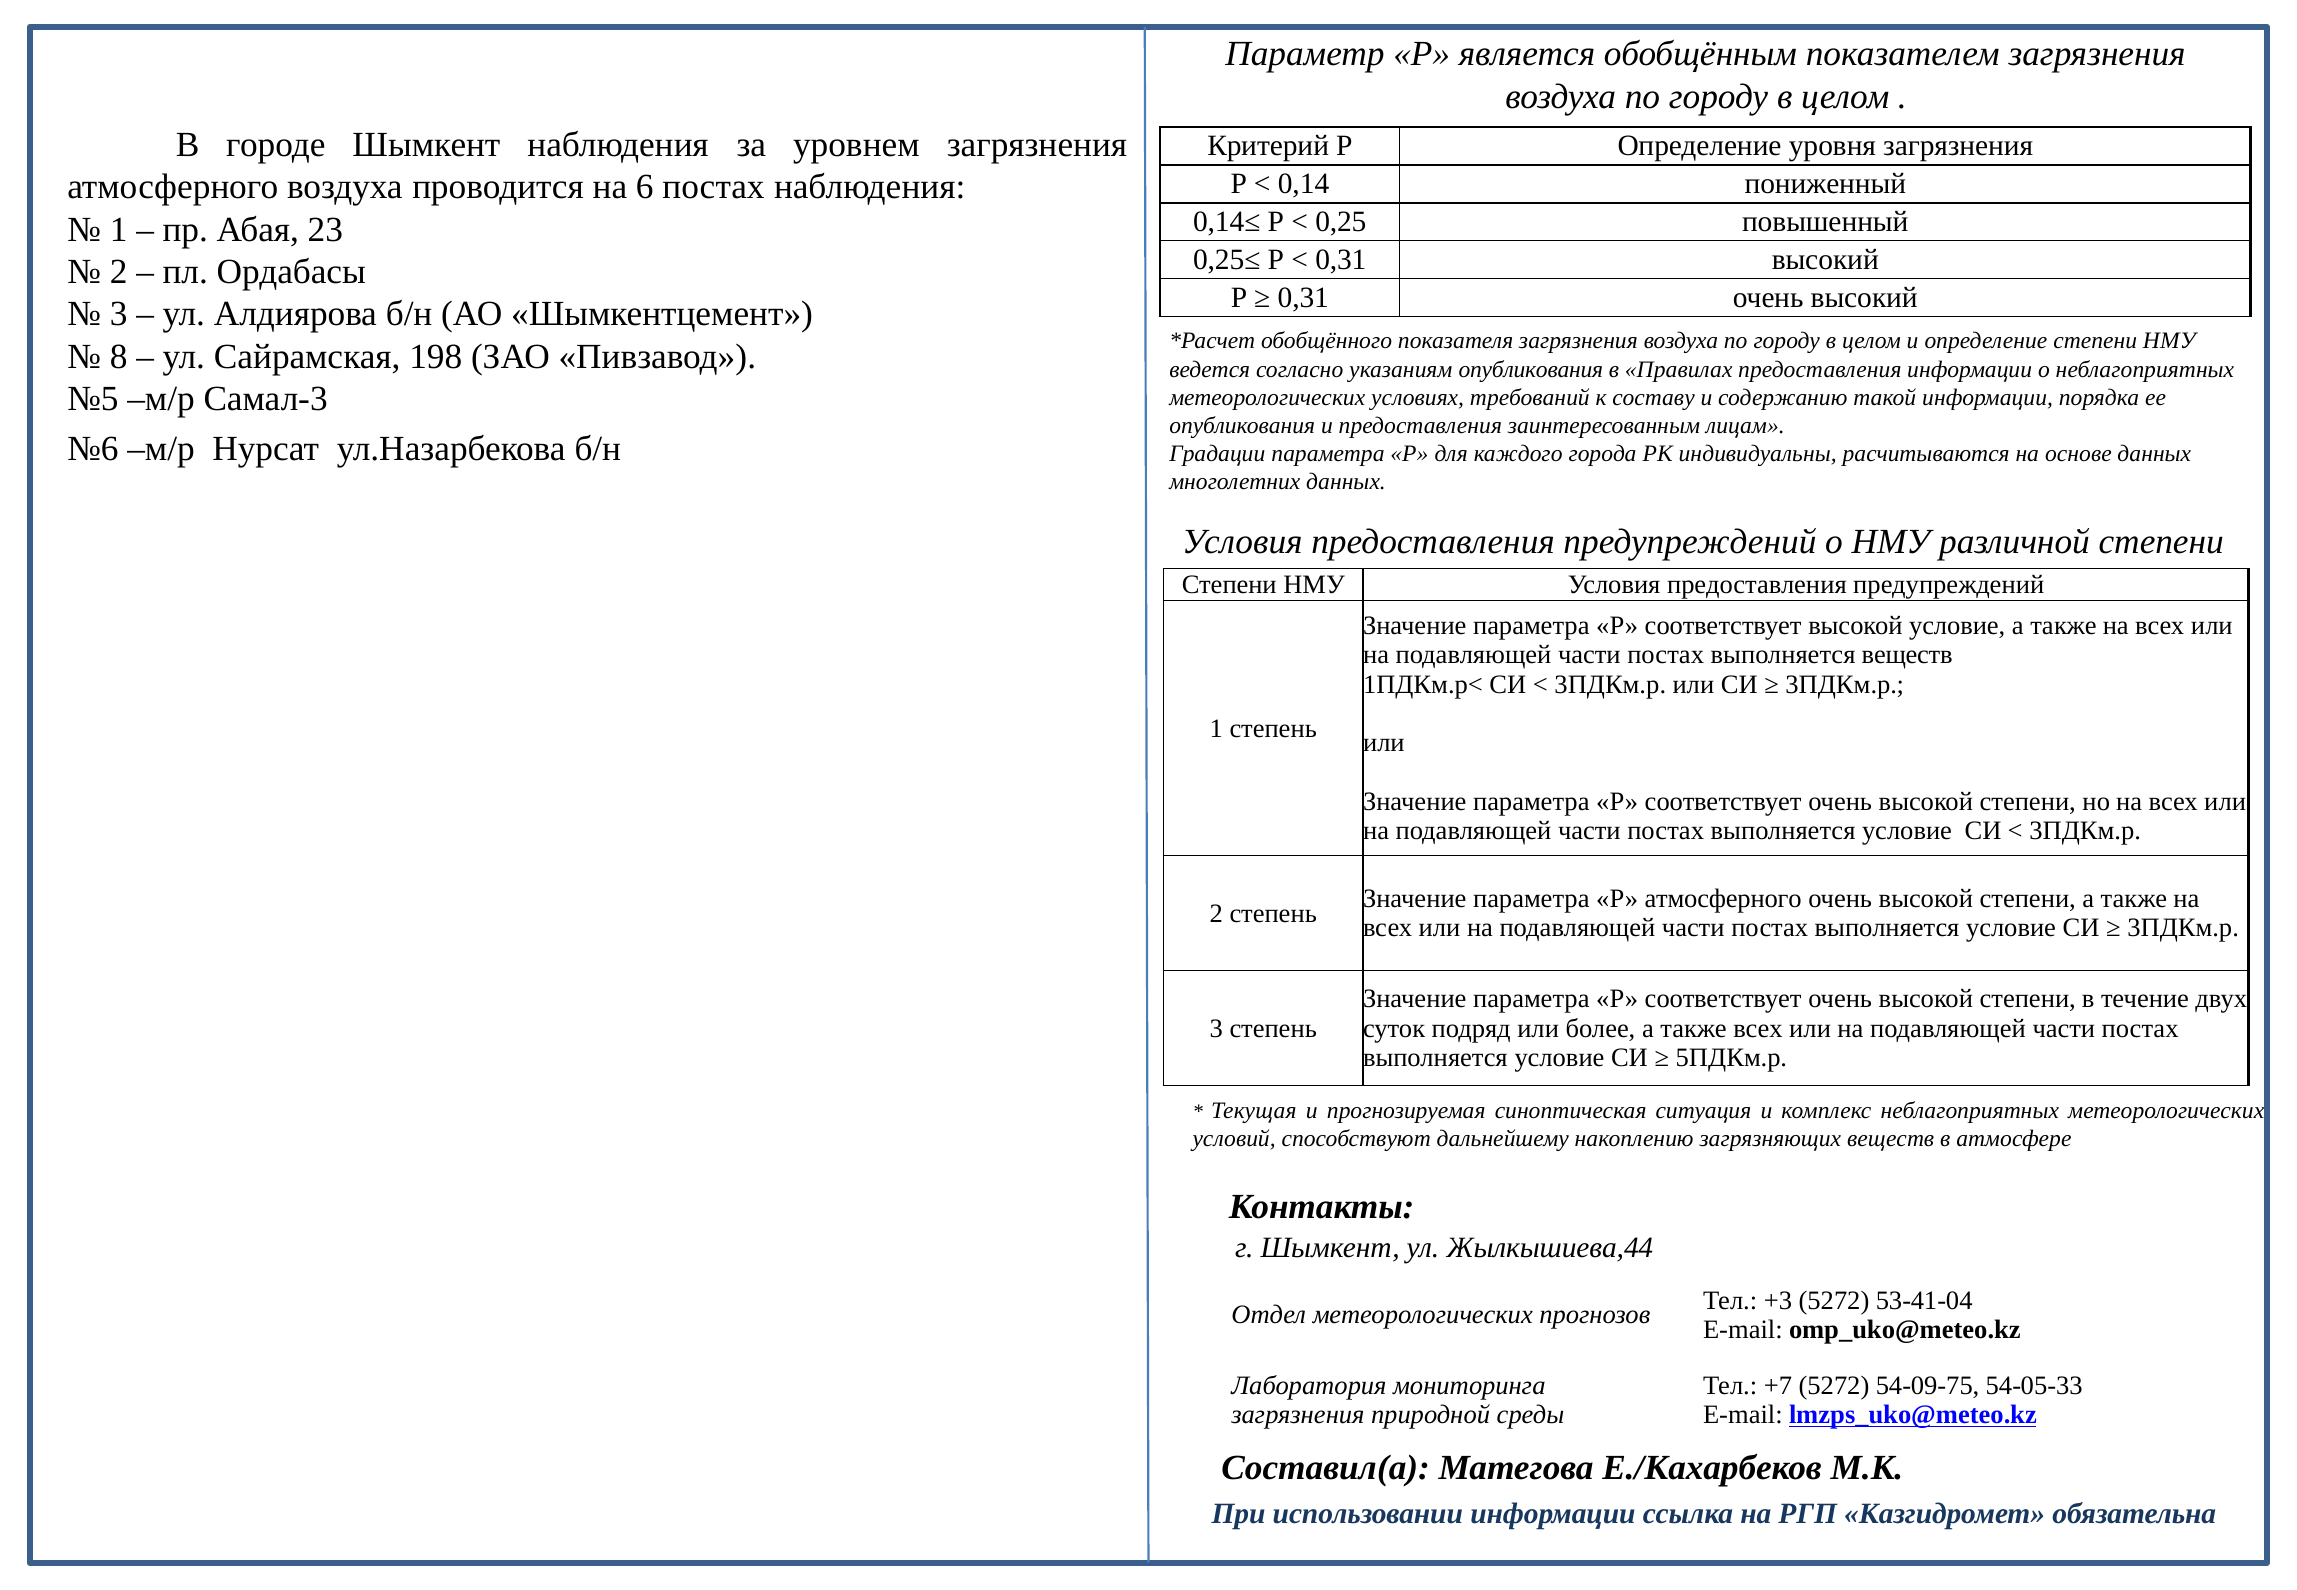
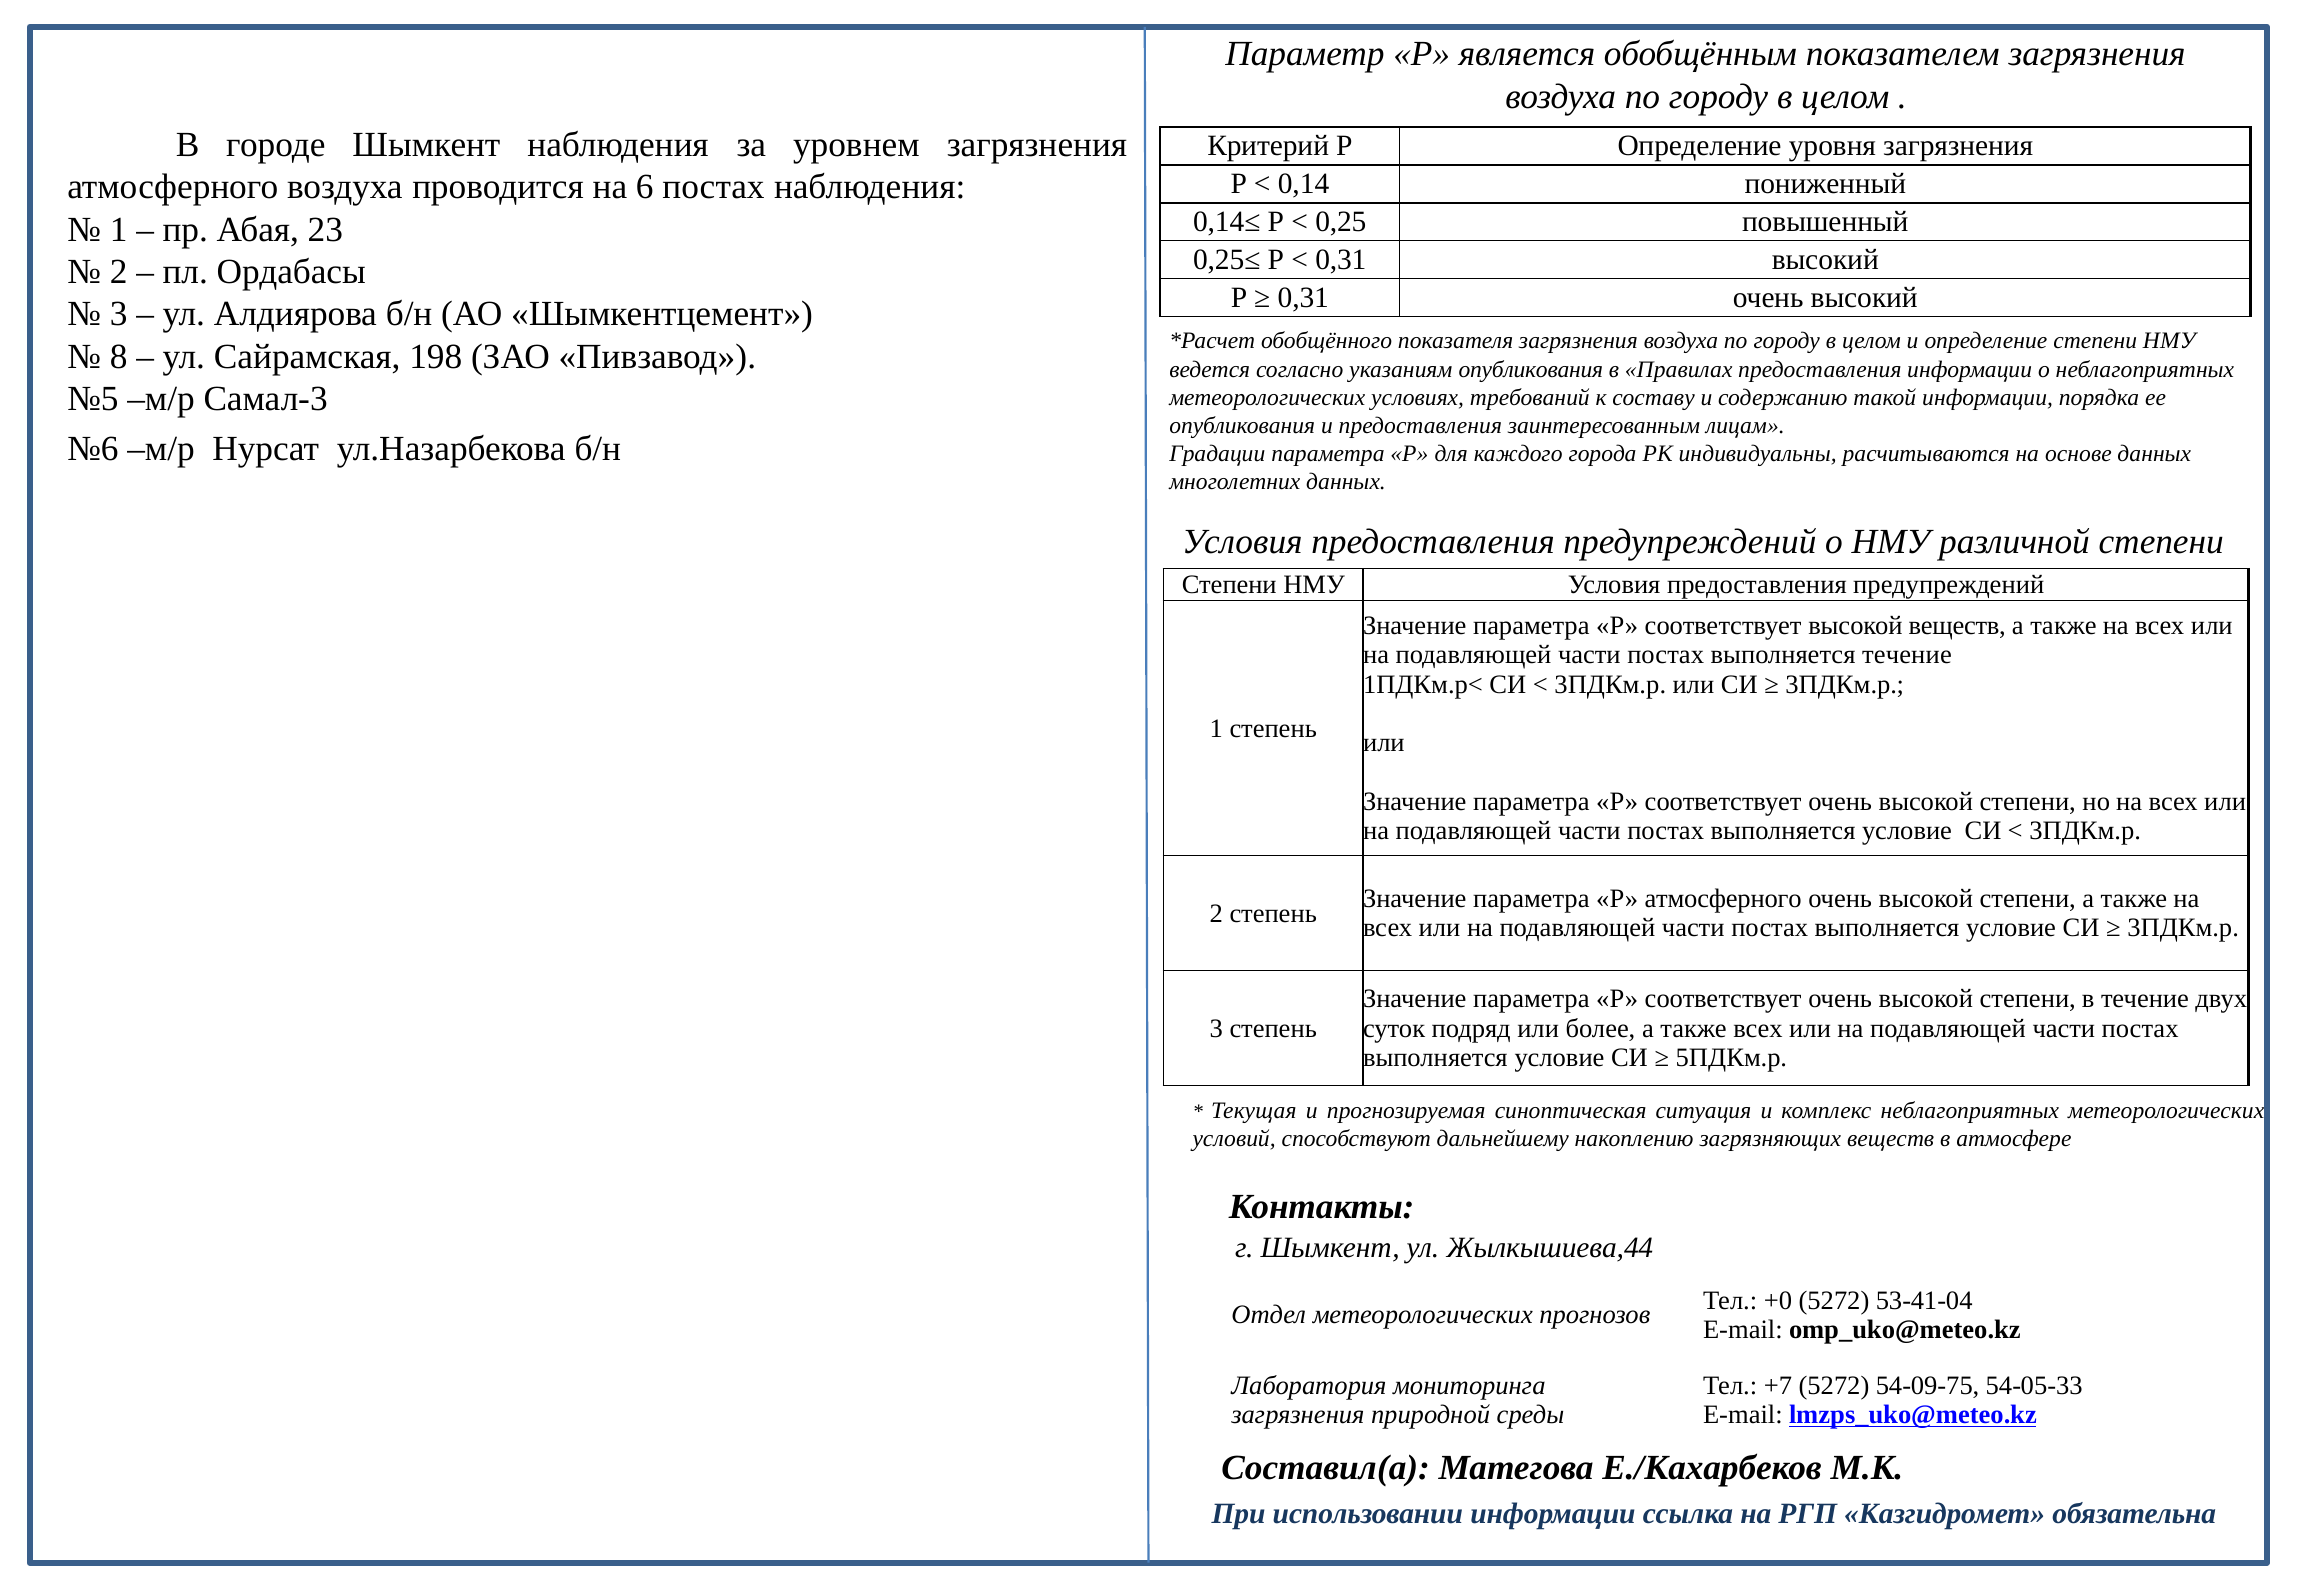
высокой условие: условие -> веществ
выполняется веществ: веществ -> течение
+3: +3 -> +0
